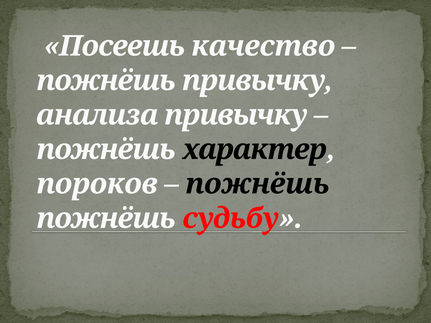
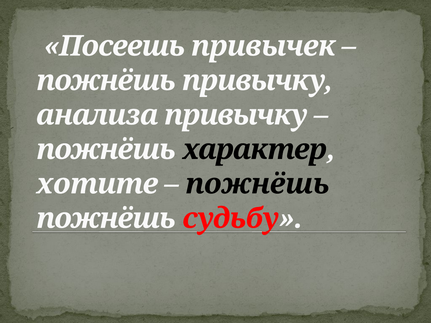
качество: качество -> привычек
пороков: пороков -> хотите
